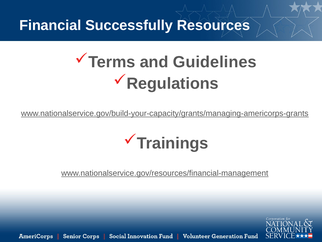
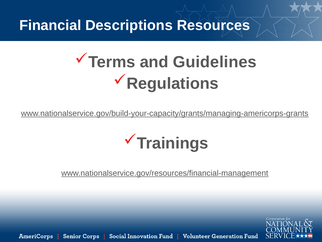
Successfully: Successfully -> Descriptions
